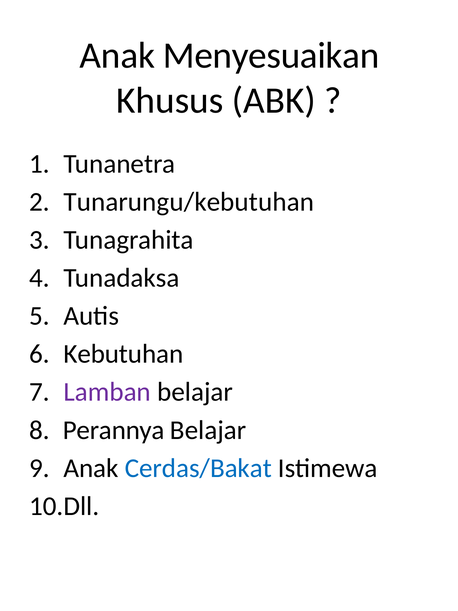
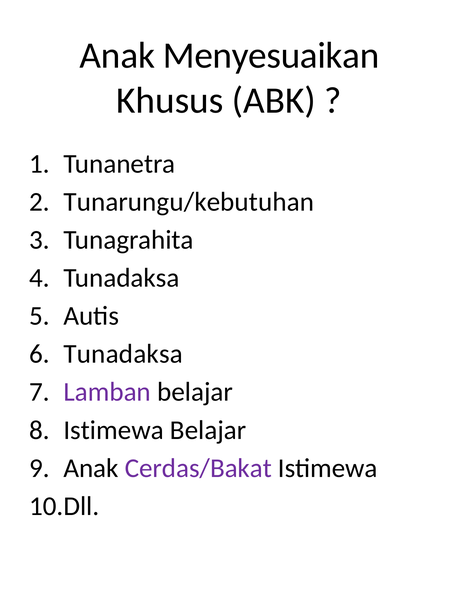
Kebutuhan at (123, 354): Kebutuhan -> Tunadaksa
Perannya at (114, 430): Perannya -> Istimewa
Cerdas/Bakat colour: blue -> purple
